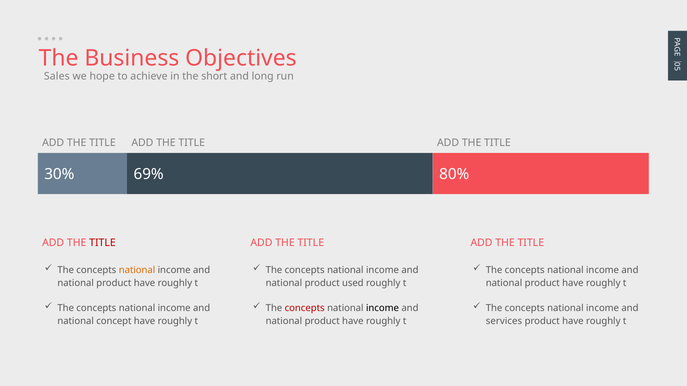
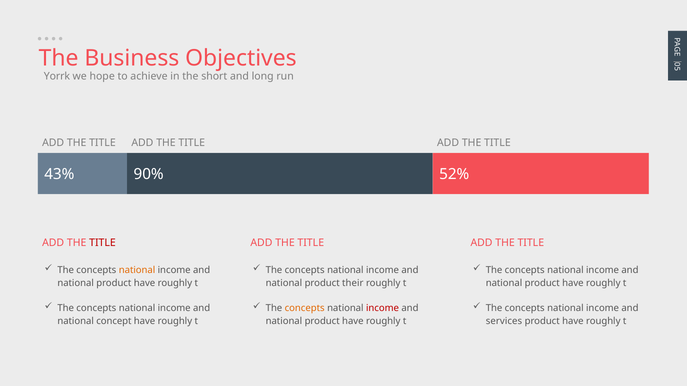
Sales: Sales -> Yorrk
30%: 30% -> 43%
69%: 69% -> 90%
80%: 80% -> 52%
used: used -> their
concepts at (305, 308) colour: red -> orange
income at (382, 308) colour: black -> red
